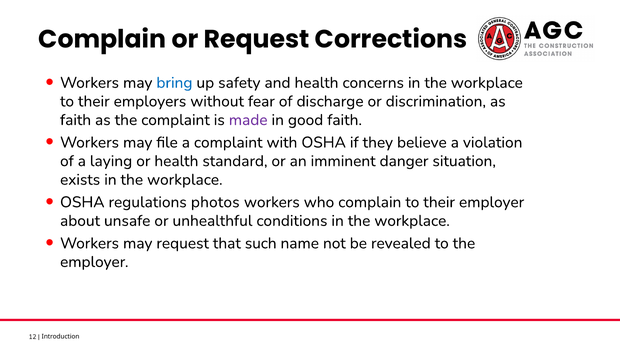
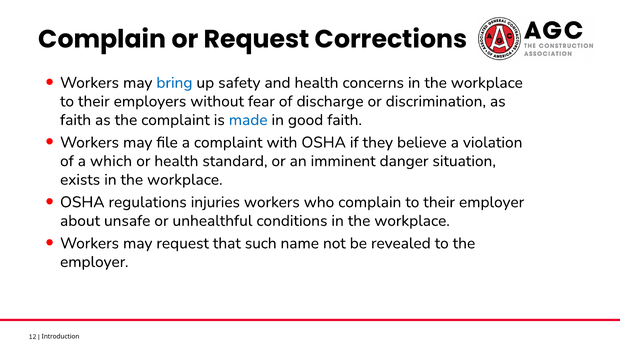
made colour: purple -> blue
laying: laying -> which
photos: photos -> injuries
